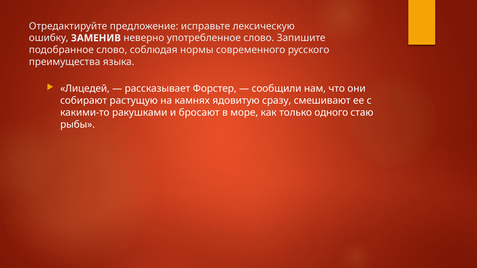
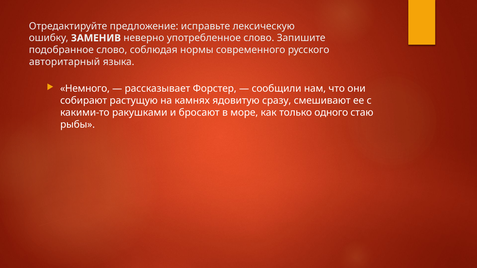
преимущества: преимущества -> авторитарный
Лицедей: Лицедей -> Немного
